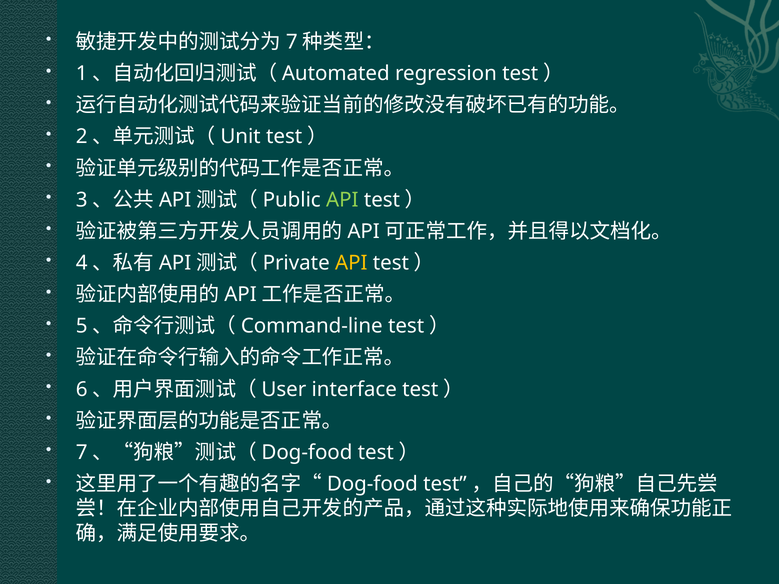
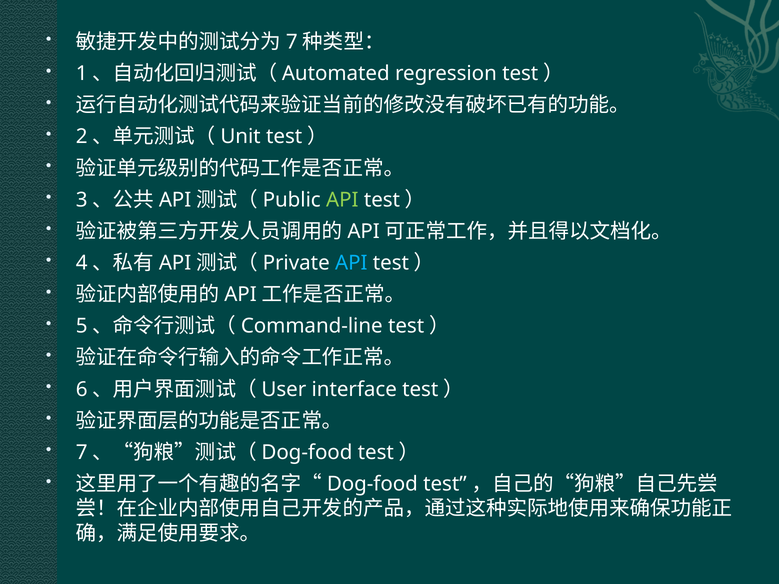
API at (351, 263) colour: yellow -> light blue
